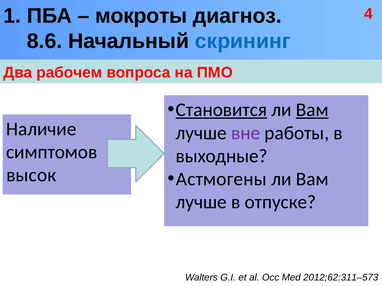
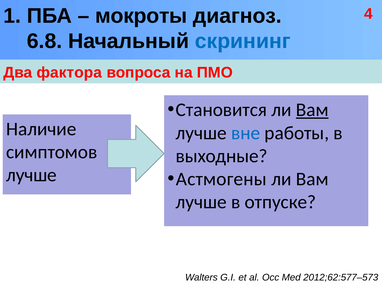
8.6: 8.6 -> 6.8
рабочем: рабочем -> фактора
Становится underline: present -> none
вне colour: purple -> blue
высок at (31, 175): высок -> лучше
2012;62:311–573: 2012;62:311–573 -> 2012;62:577–573
